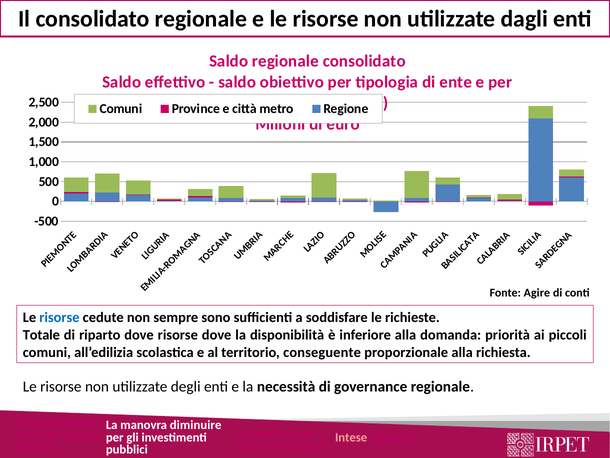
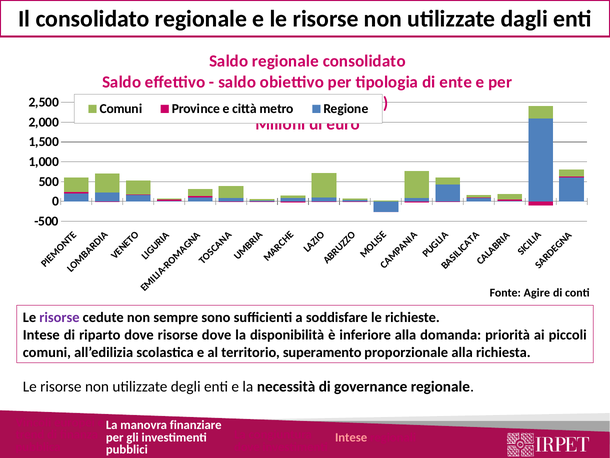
risorse at (59, 317) colour: blue -> purple
Totale at (41, 335): Totale -> Intese
conseguente: conseguente -> superamento
diminuire: diminuire -> finanziare
